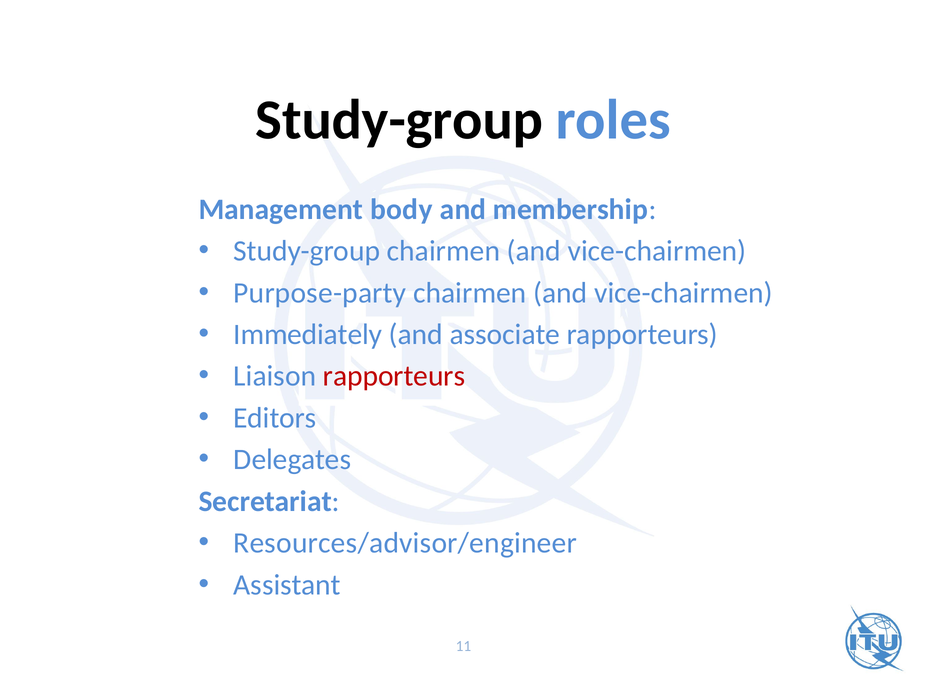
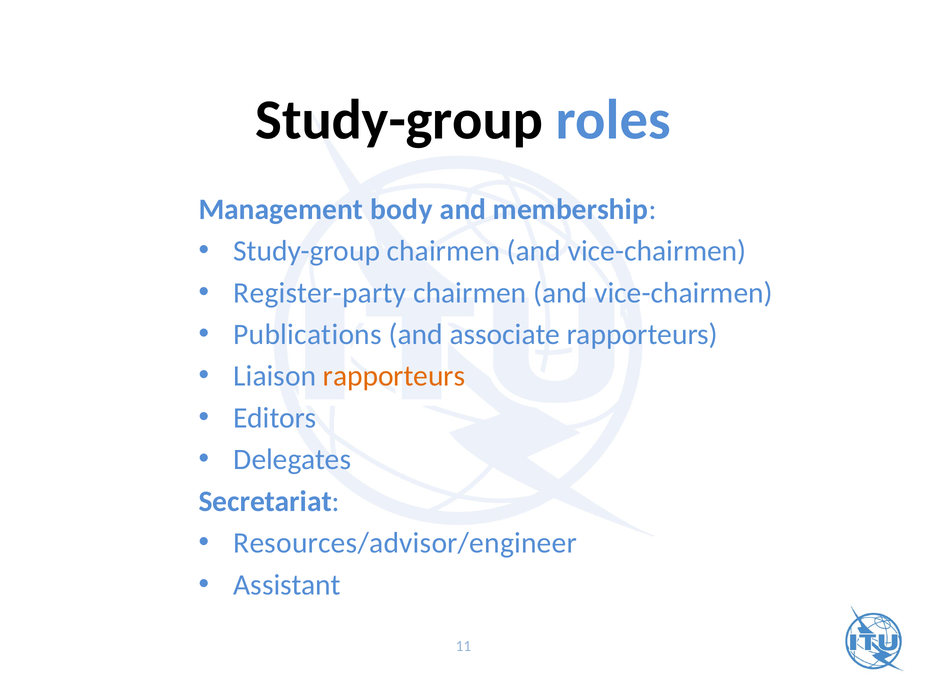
Purpose-party: Purpose-party -> Register-party
Immediately: Immediately -> Publications
rapporteurs at (394, 376) colour: red -> orange
